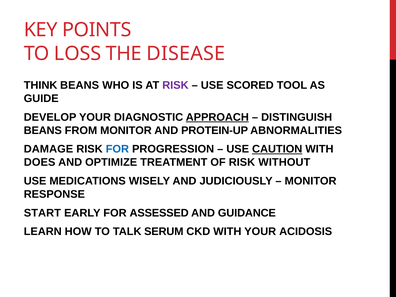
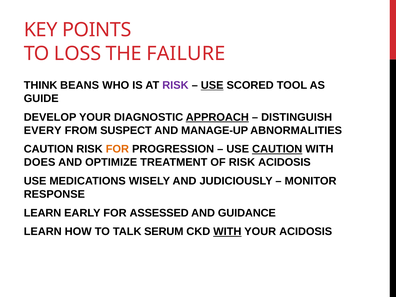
DISEASE: DISEASE -> FAILURE
USE at (212, 85) underline: none -> present
BEANS at (43, 130): BEANS -> EVERY
FROM MONITOR: MONITOR -> SUSPECT
PROTEIN-UP: PROTEIN-UP -> MANAGE-UP
DAMAGE at (48, 149): DAMAGE -> CAUTION
FOR at (117, 149) colour: blue -> orange
RISK WITHOUT: WITHOUT -> ACIDOSIS
START at (42, 213): START -> LEARN
WITH at (227, 232) underline: none -> present
